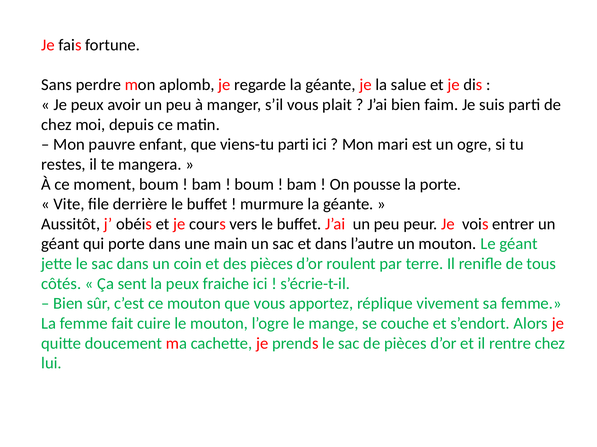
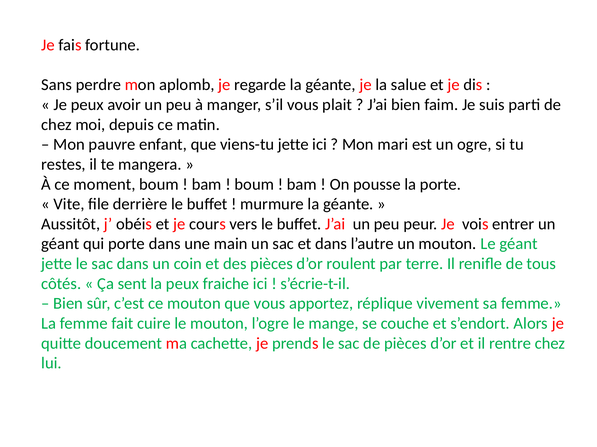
viens-tu parti: parti -> jette
